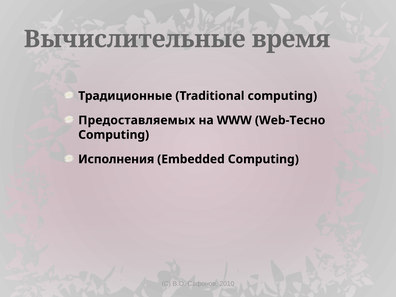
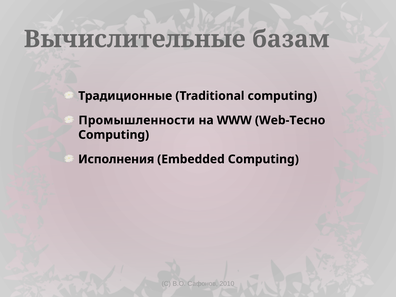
время: время -> базам
Предоставляемых: Предоставляемых -> Промышленности
